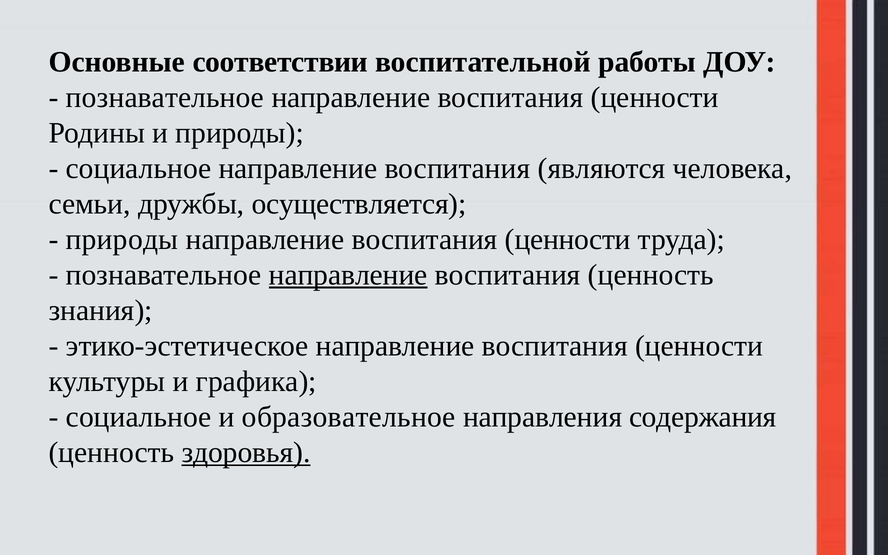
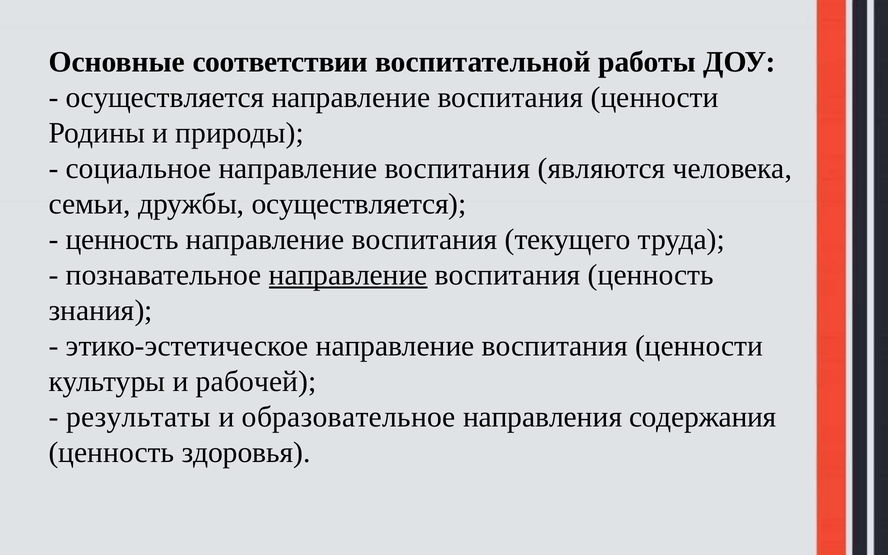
познавательное at (165, 97): познавательное -> осуществляется
природы at (122, 239): природы -> ценность
ценности at (568, 239): ценности -> текущего
графика: графика -> рабочей
социальное at (139, 417): социальное -> результаты
здоровья underline: present -> none
